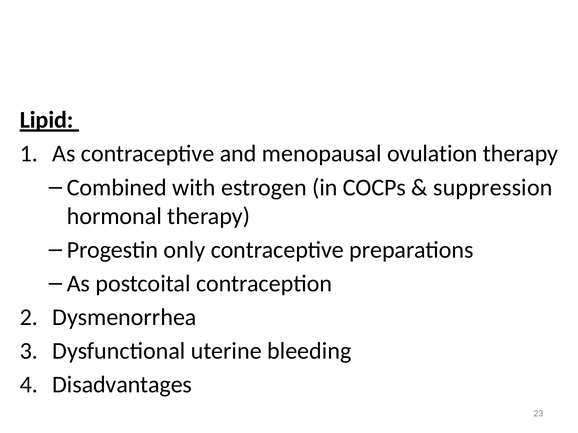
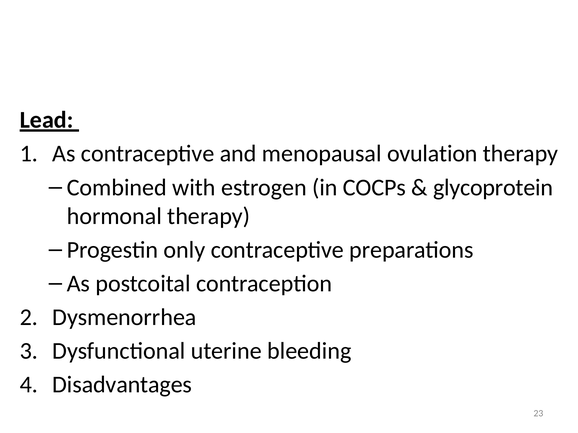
Lipid: Lipid -> Lead
suppression: suppression -> glycoprotein
